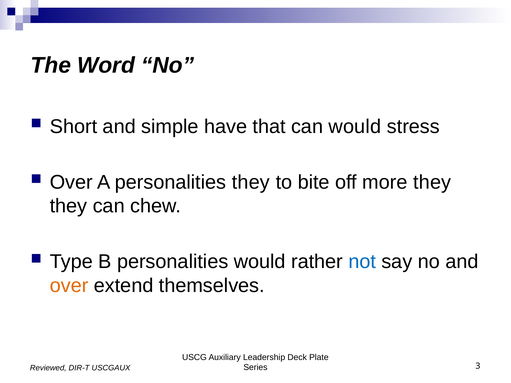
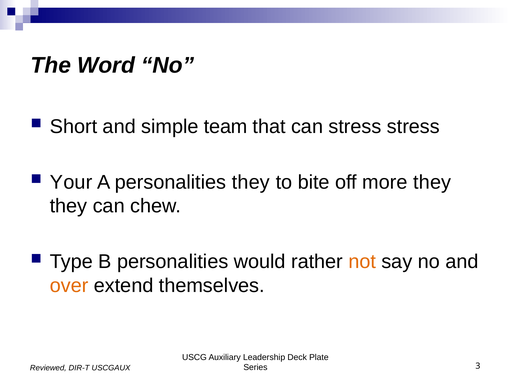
have: have -> team
can would: would -> stress
Over at (71, 182): Over -> Your
not colour: blue -> orange
